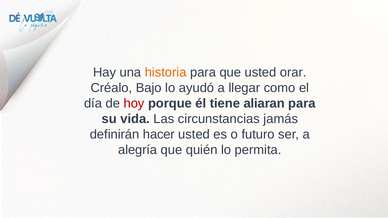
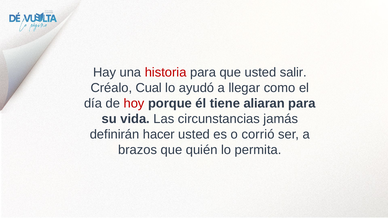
historia colour: orange -> red
orar: orar -> salir
Bajo: Bajo -> Cual
futuro: futuro -> corrió
alegría: alegría -> brazos
